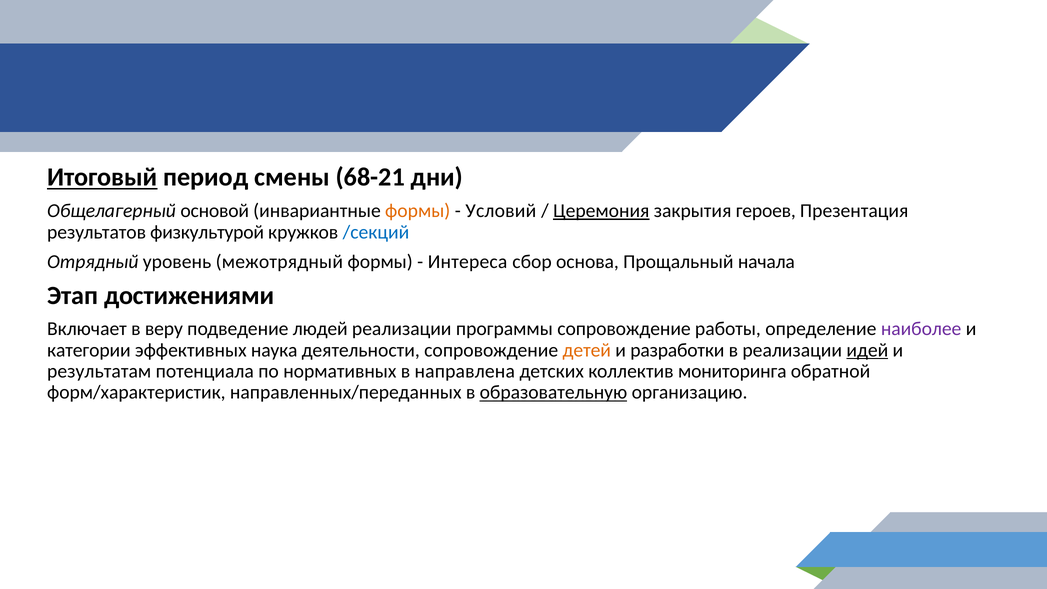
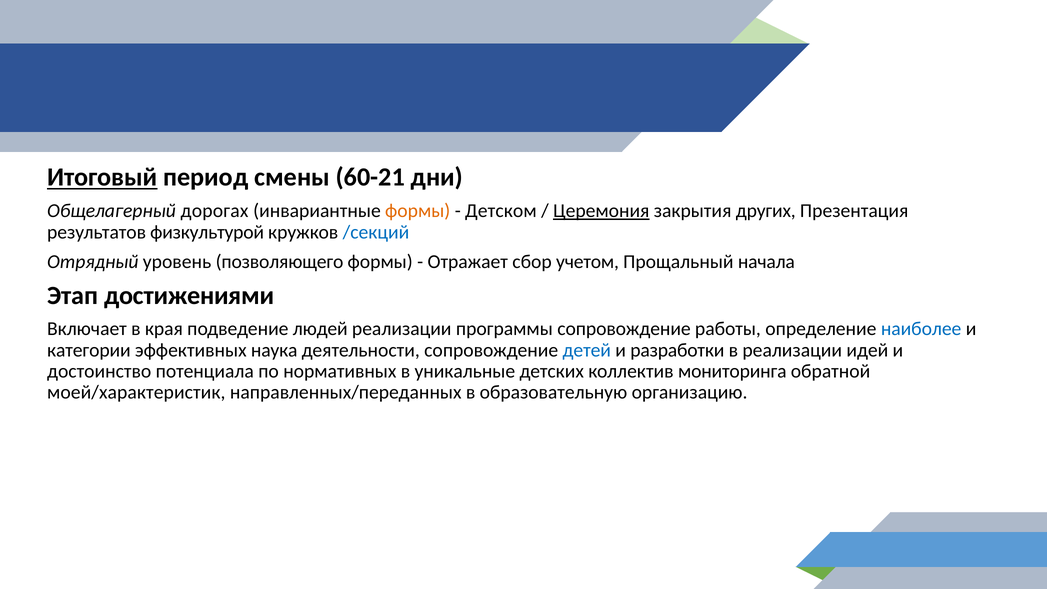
68-21: 68-21 -> 60-21
основой: основой -> дорогах
Условий: Условий -> Детском
героев: героев -> других
межотрядный: межотрядный -> позволяющего
Интереса: Интереса -> Отражает
основа: основа -> учетом
веру: веру -> края
наиболее colour: purple -> blue
детей colour: orange -> blue
идей underline: present -> none
результатам: результатам -> достоинство
направлена: направлена -> уникальные
форм/характеристик: форм/характеристик -> моей/характеристик
образовательную underline: present -> none
